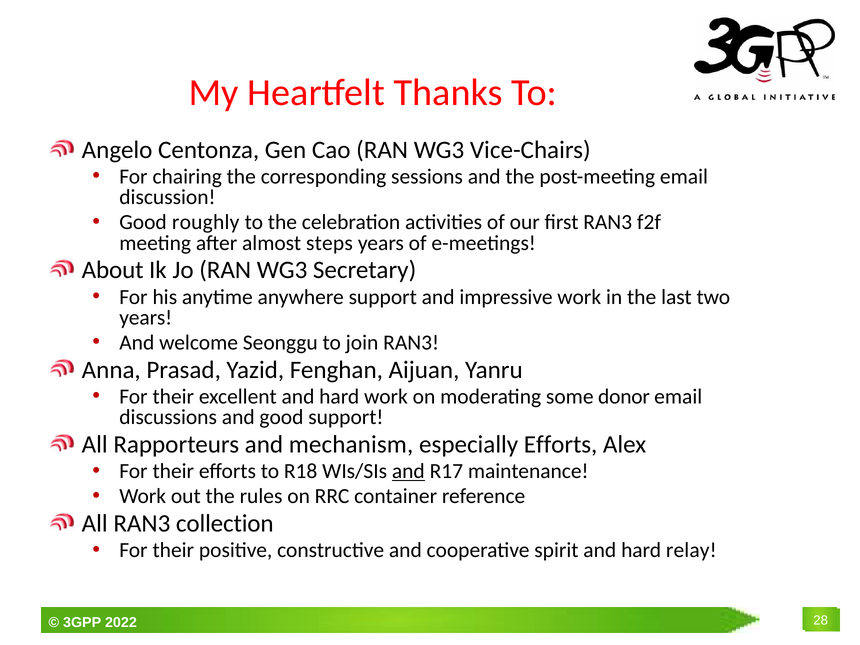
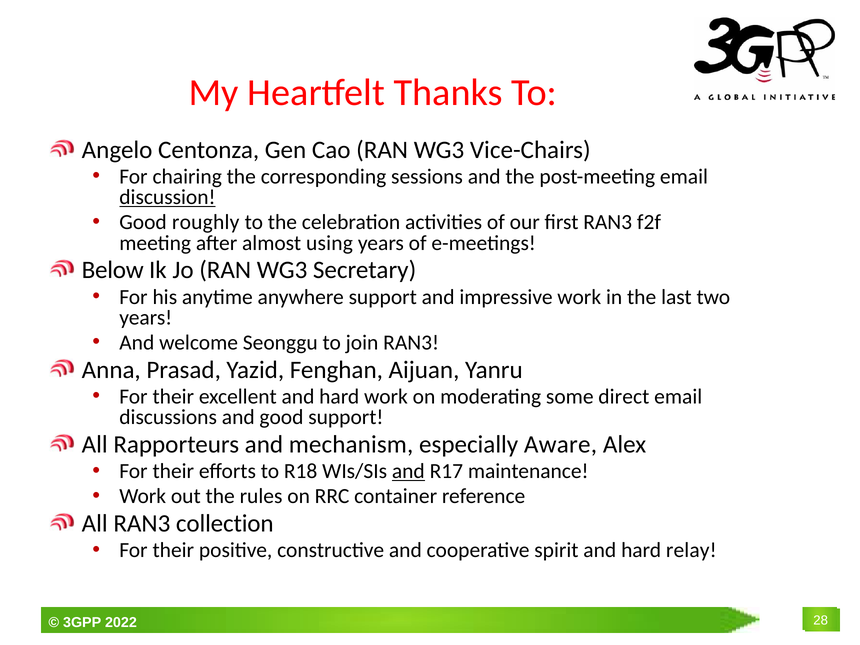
discussion underline: none -> present
steps: steps -> using
About: About -> Below
donor: donor -> direct
especially Efforts: Efforts -> Aware
